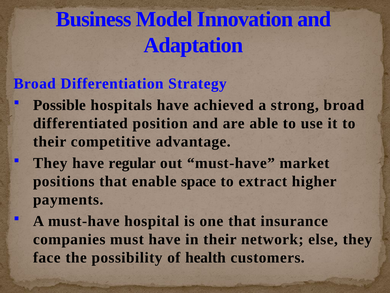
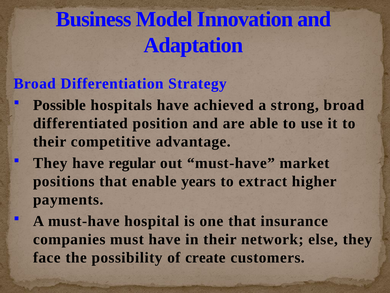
space: space -> years
health: health -> create
